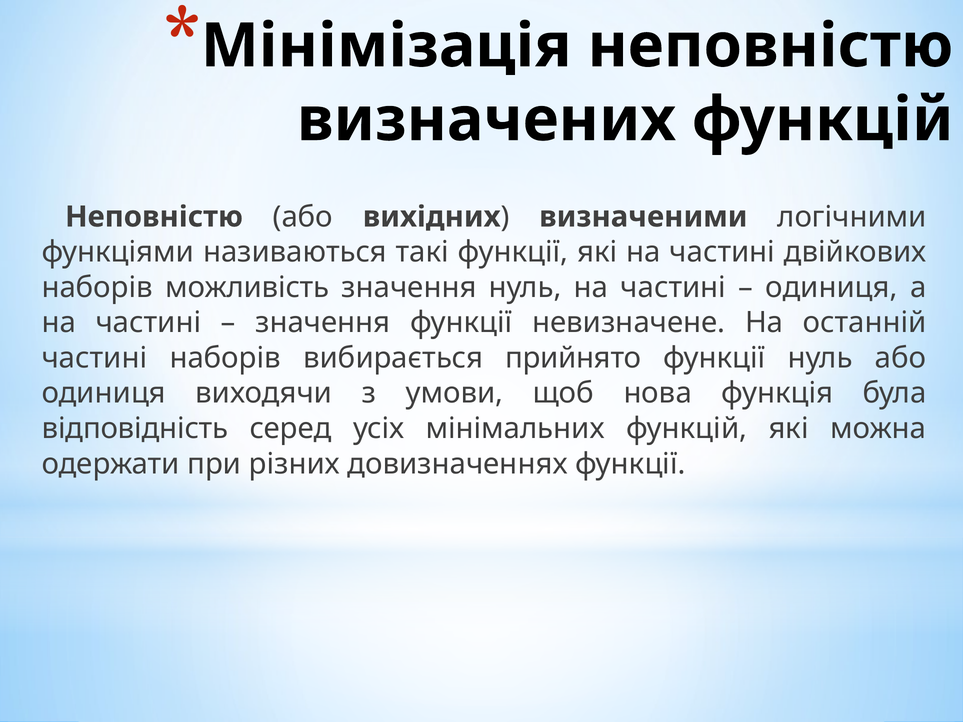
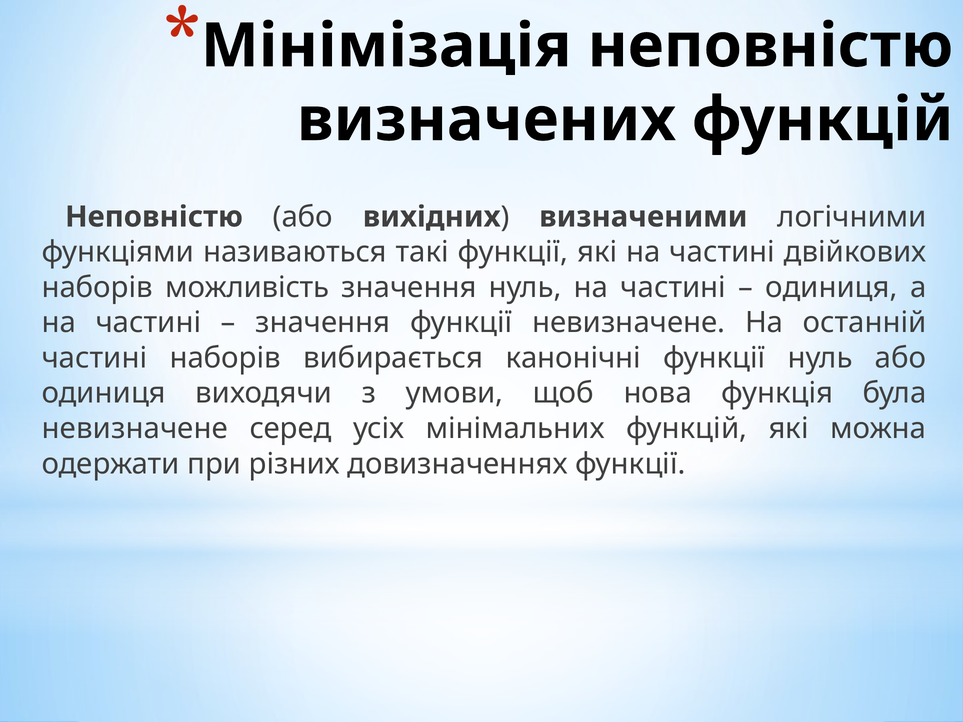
прийнято: прийнято -> канонічні
відповідність at (135, 429): відповідність -> невизначене
